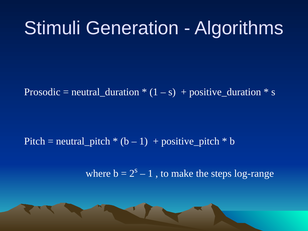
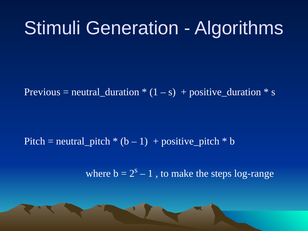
Prosodic: Prosodic -> Previous
